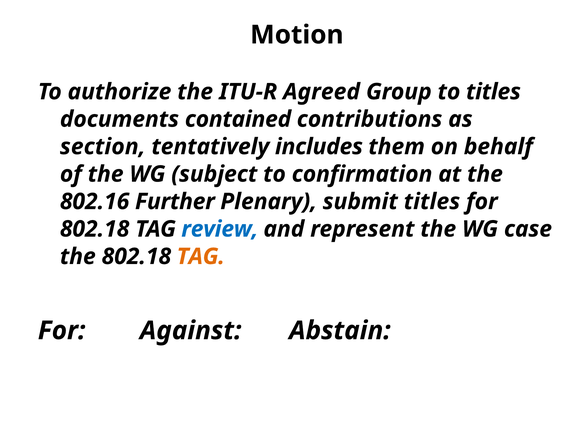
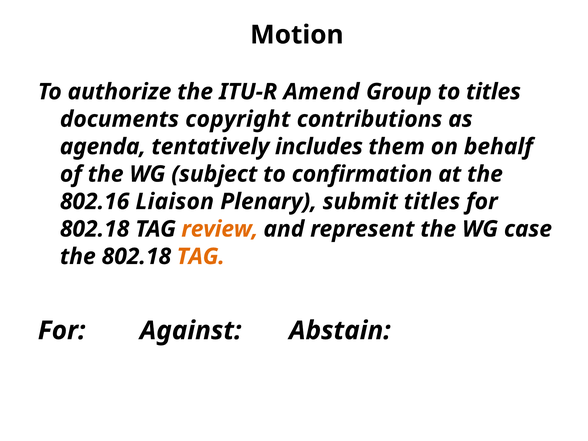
Agreed: Agreed -> Amend
contained: contained -> copyright
section: section -> agenda
Further: Further -> Liaison
review colour: blue -> orange
